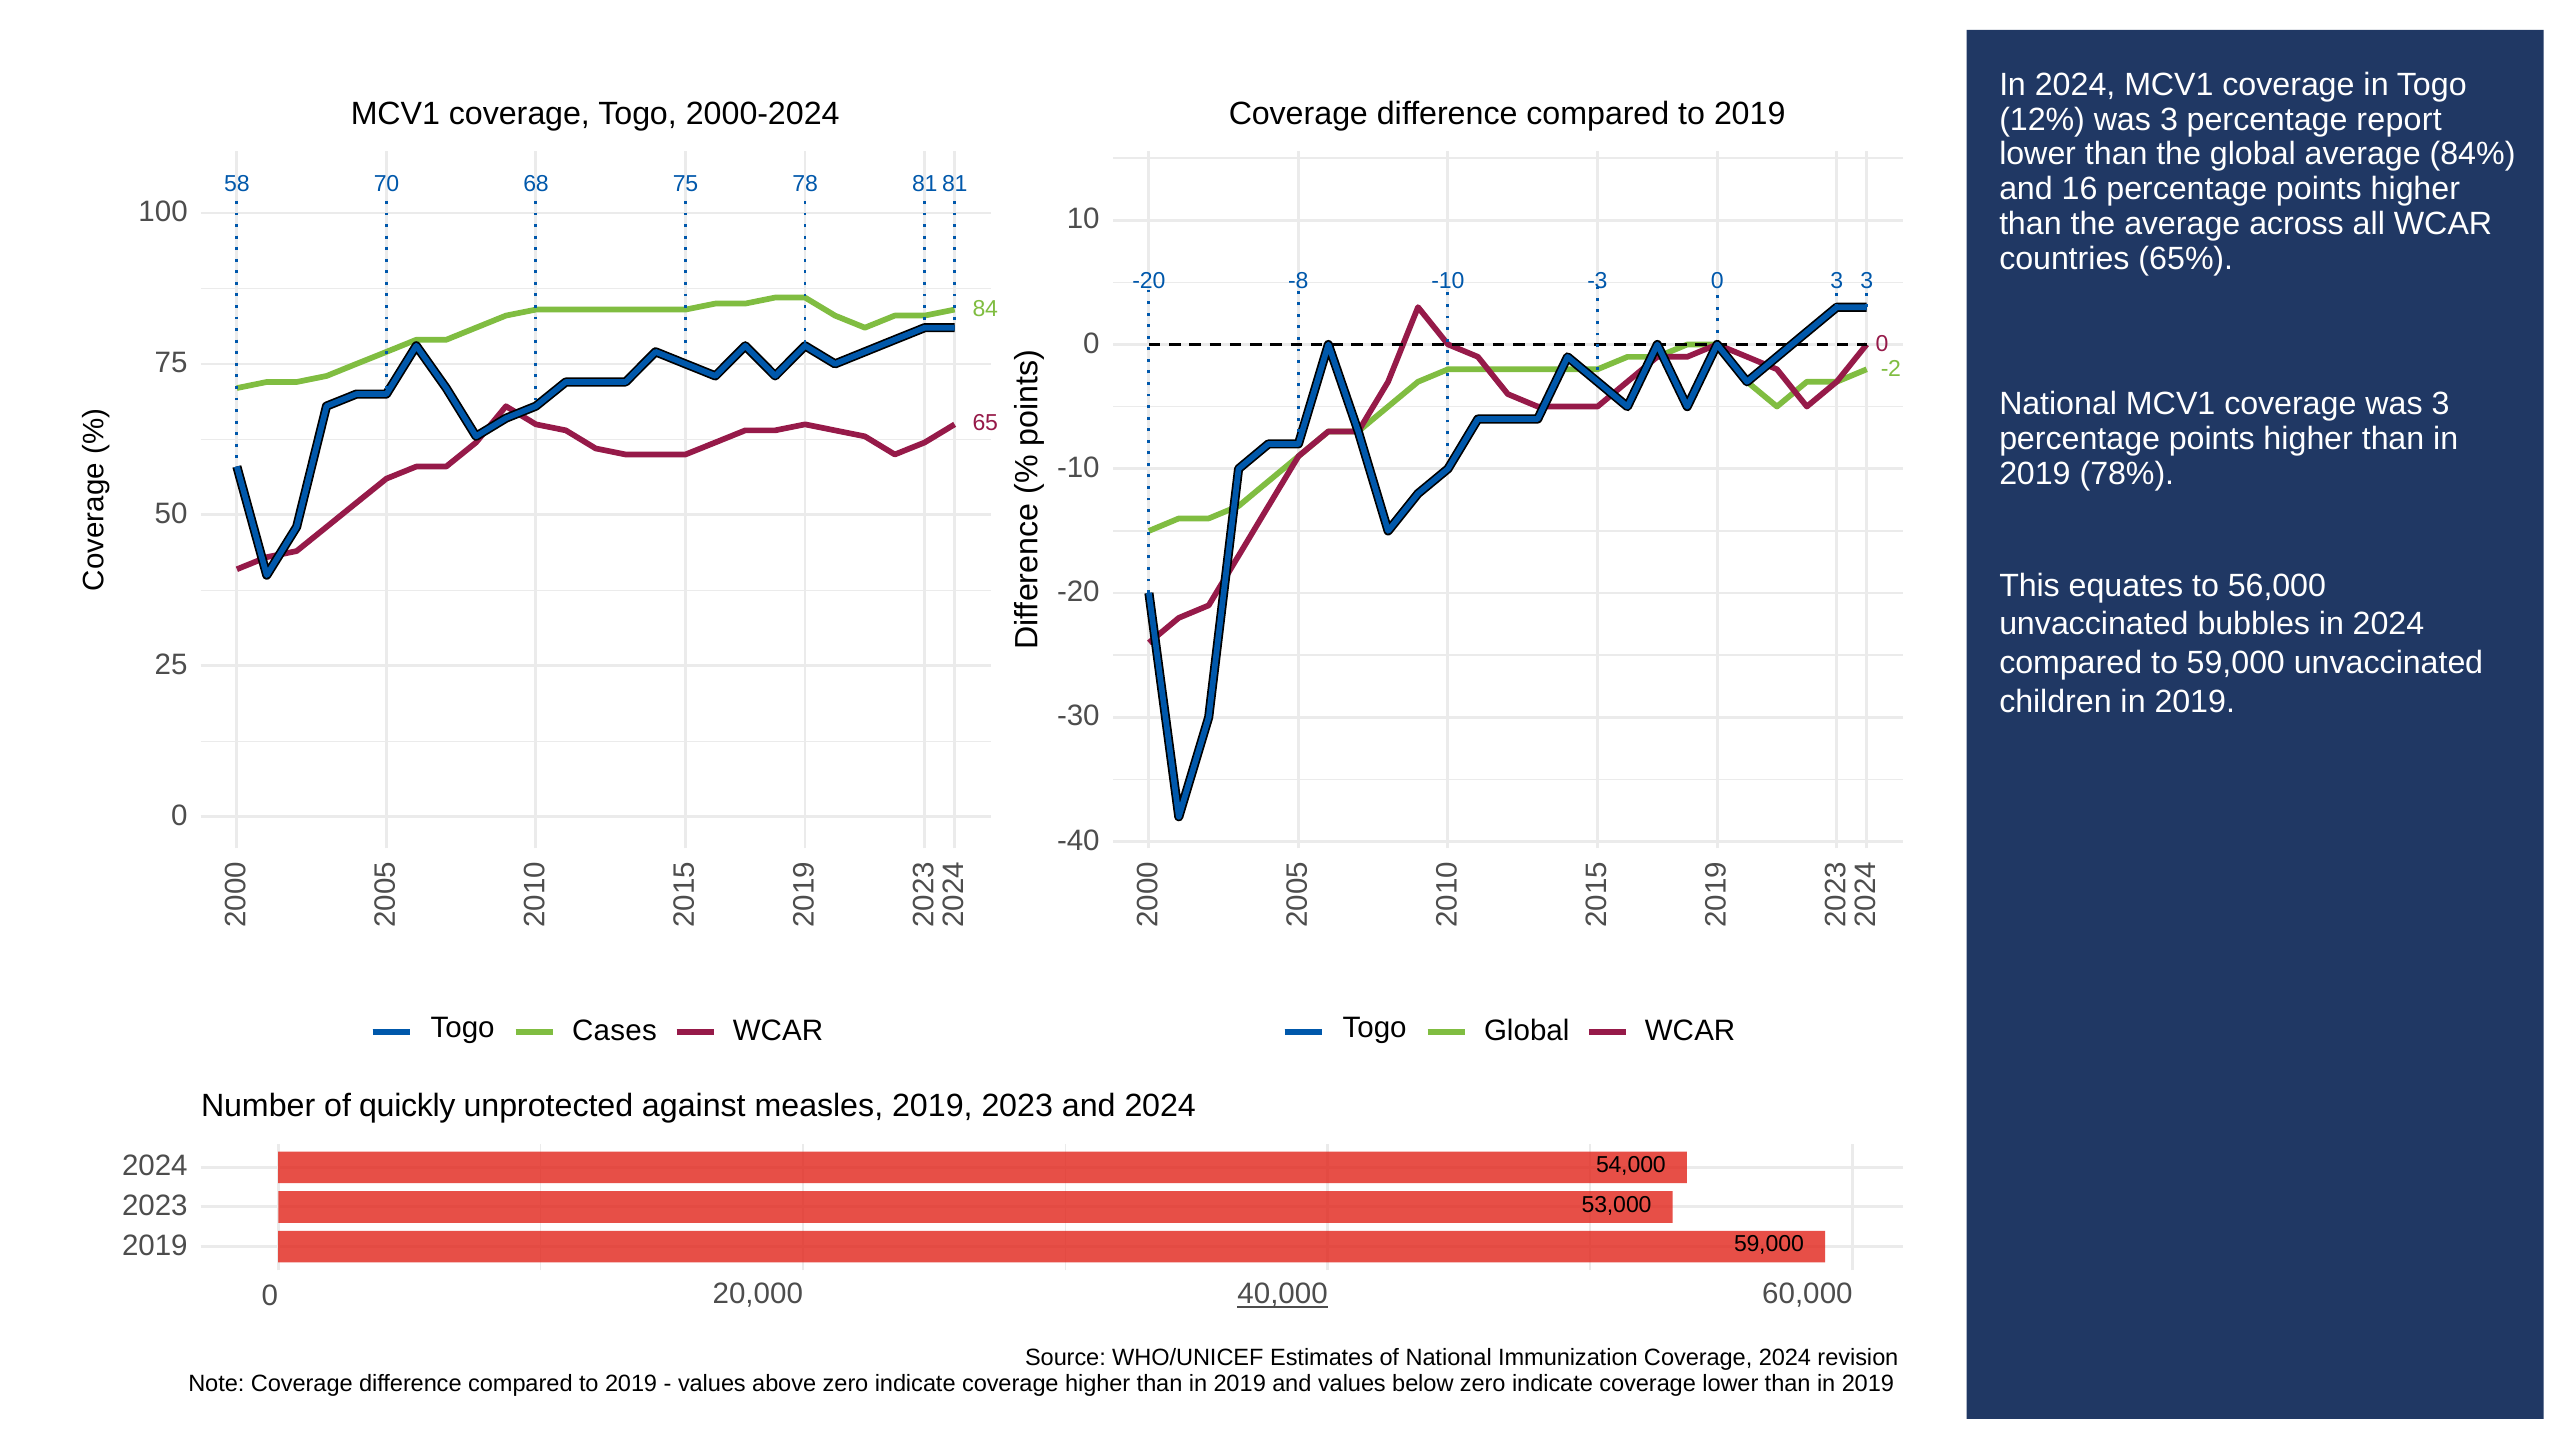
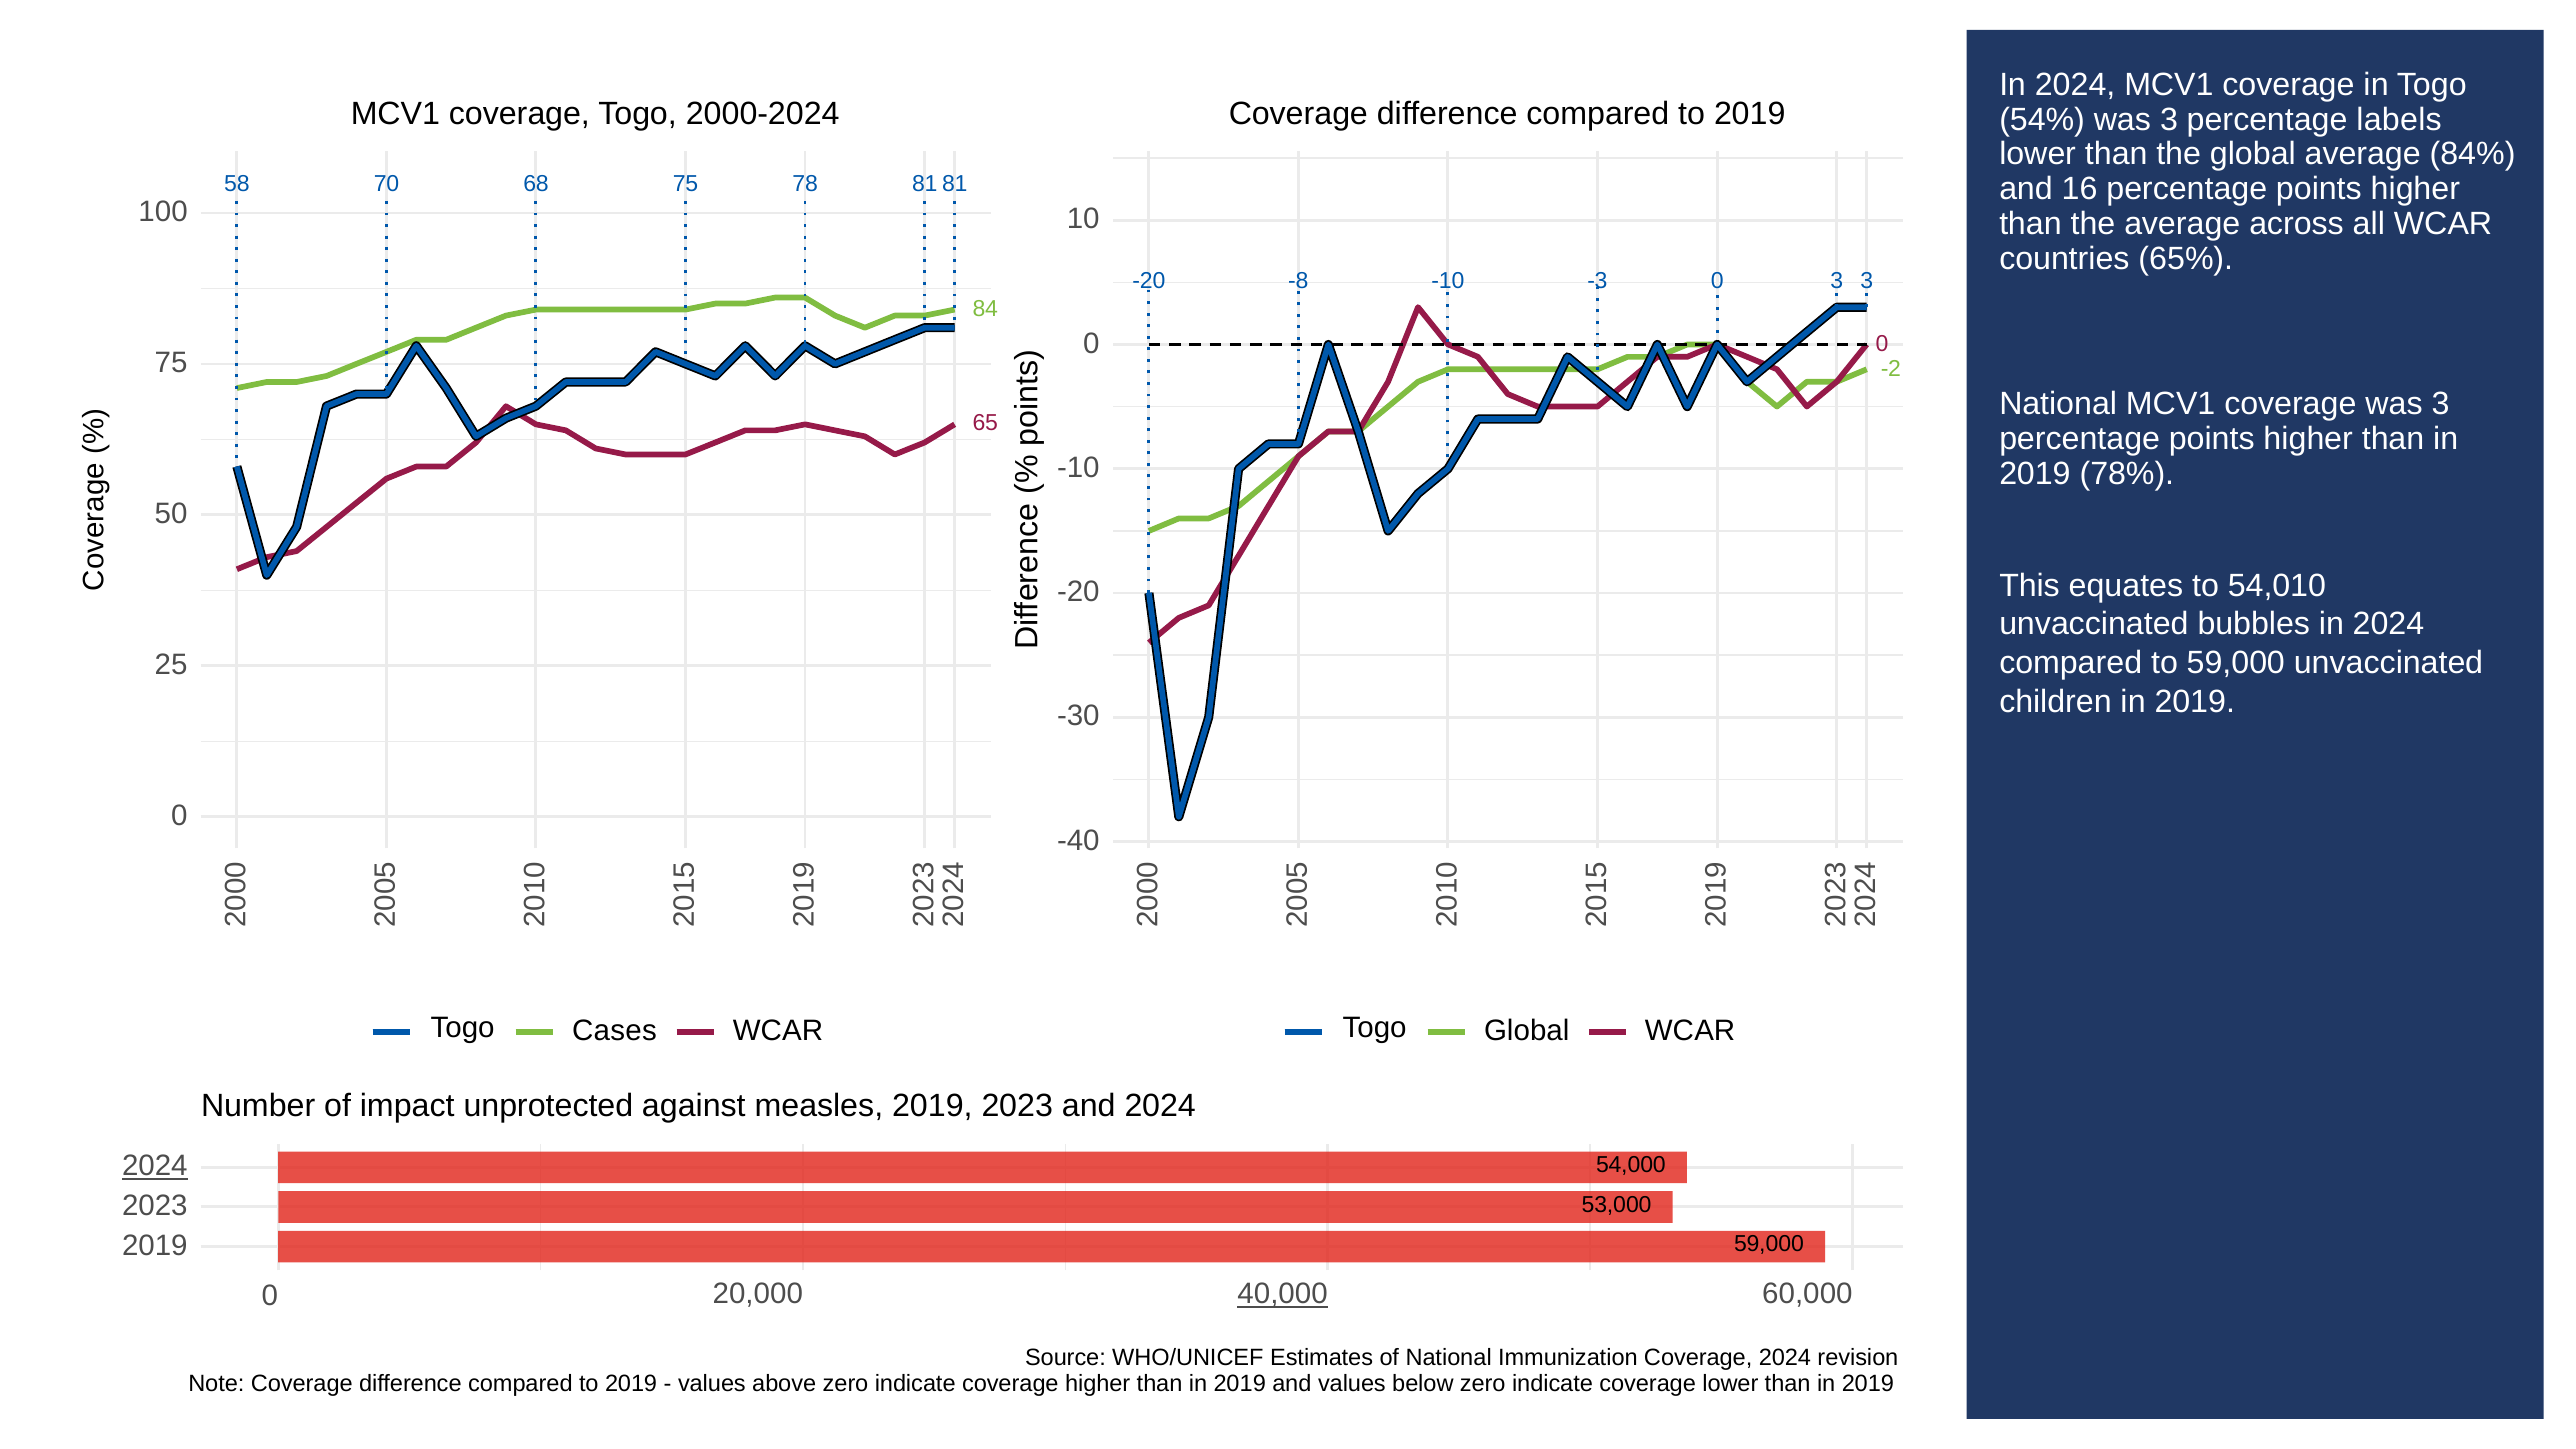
12%: 12% -> 54%
report: report -> labels
56,000: 56,000 -> 54,010
quickly: quickly -> impact
2024 at (155, 1166) underline: none -> present
